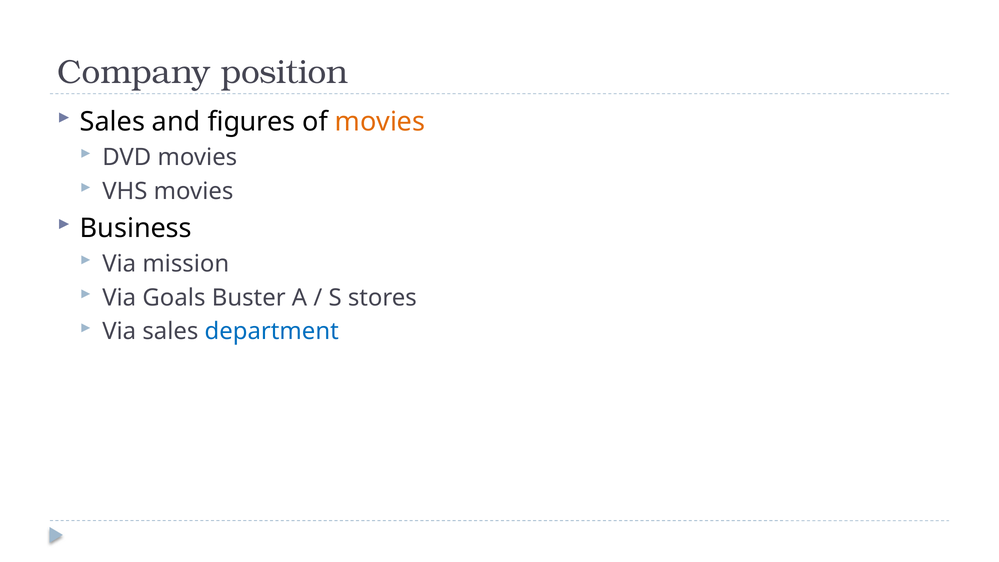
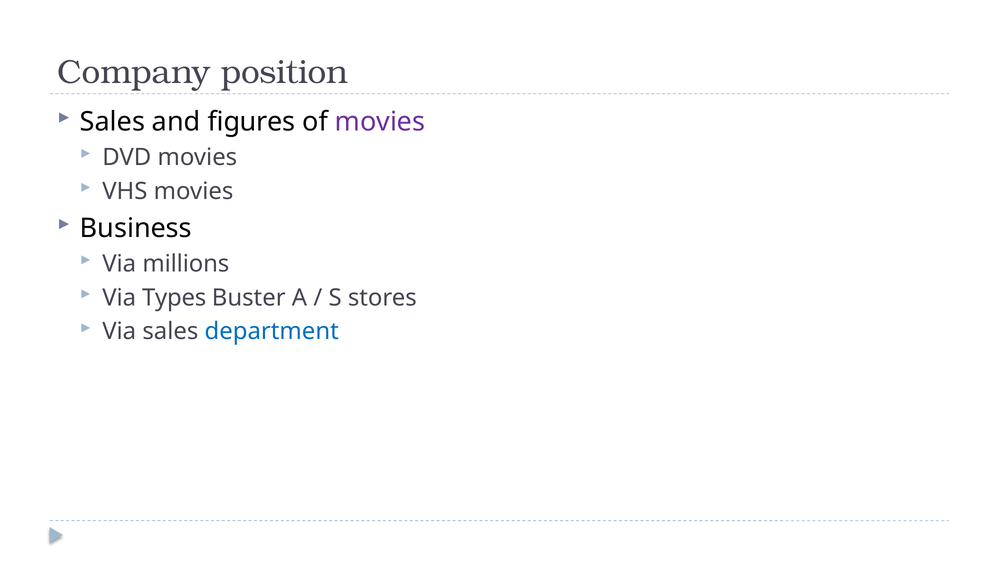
movies at (380, 122) colour: orange -> purple
mission: mission -> millions
Goals: Goals -> Types
